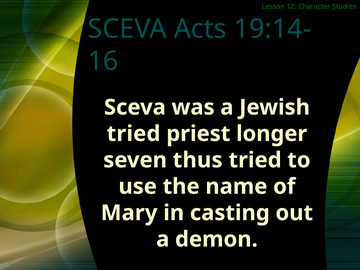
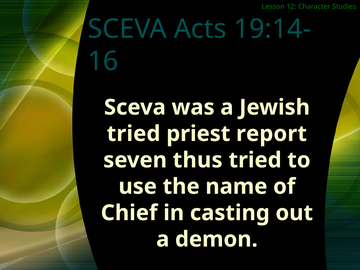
longer: longer -> report
Mary: Mary -> Chief
